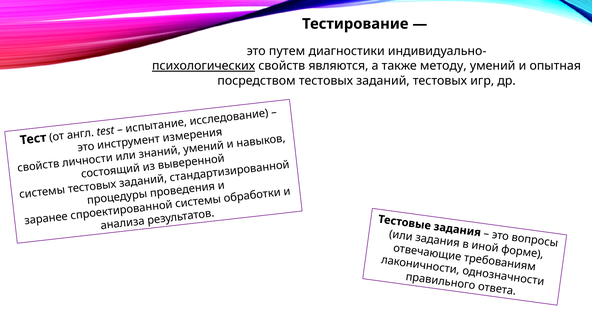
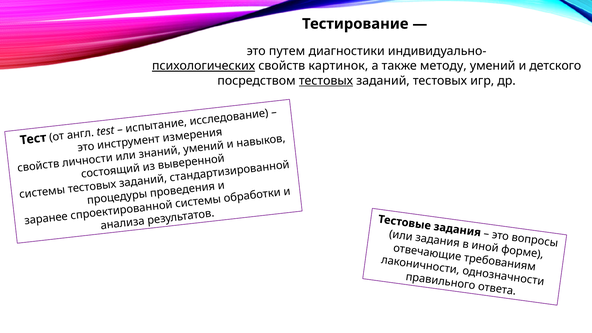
являются: являются -> картинок
опытная: опытная -> детского
тестовых at (326, 81) underline: none -> present
